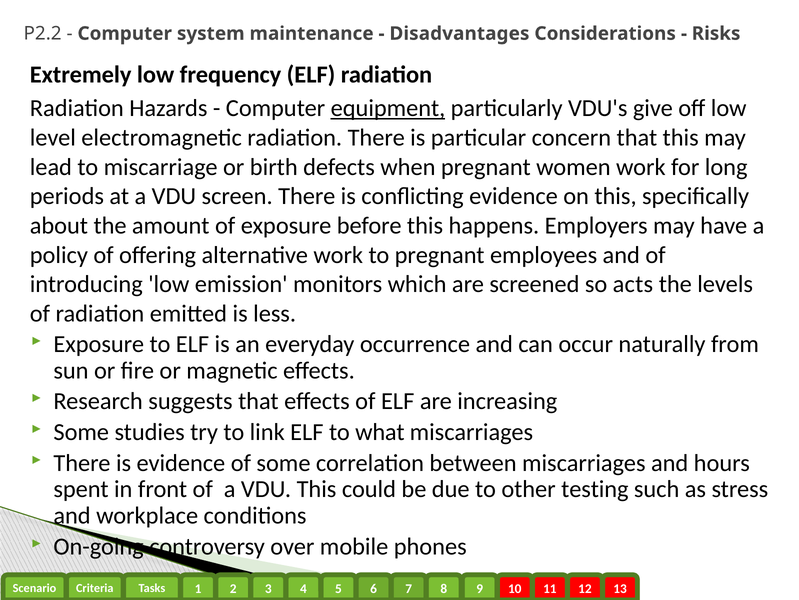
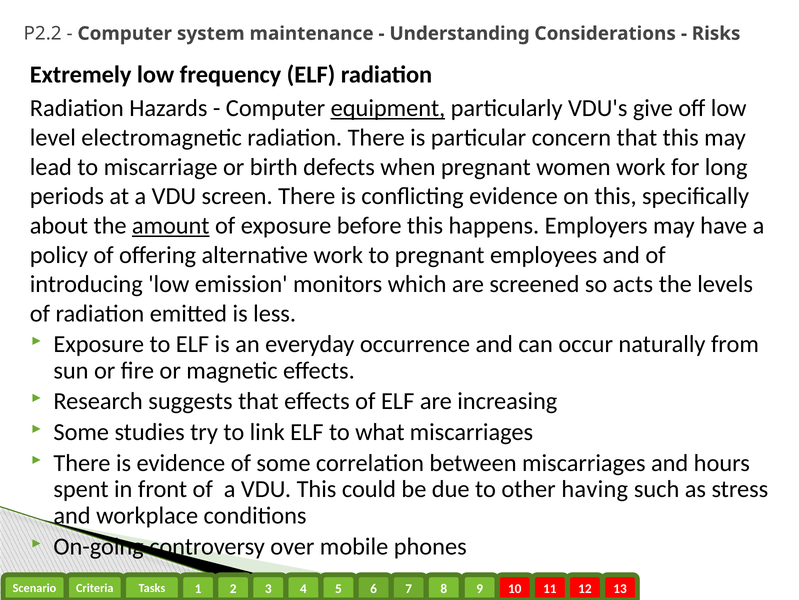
Disadvantages: Disadvantages -> Understanding
amount underline: none -> present
testing: testing -> having
